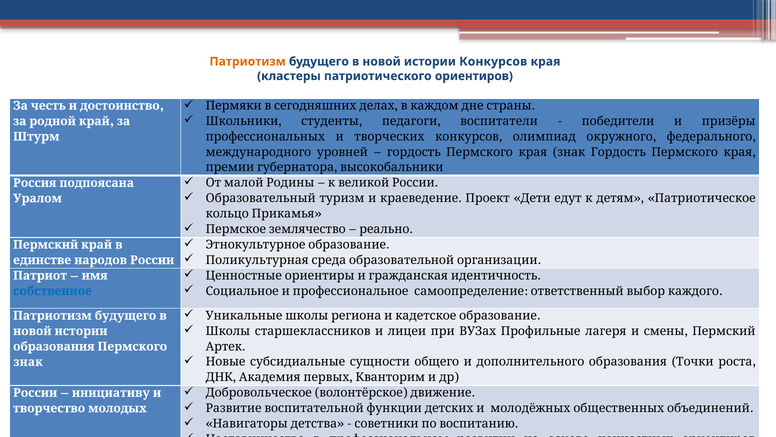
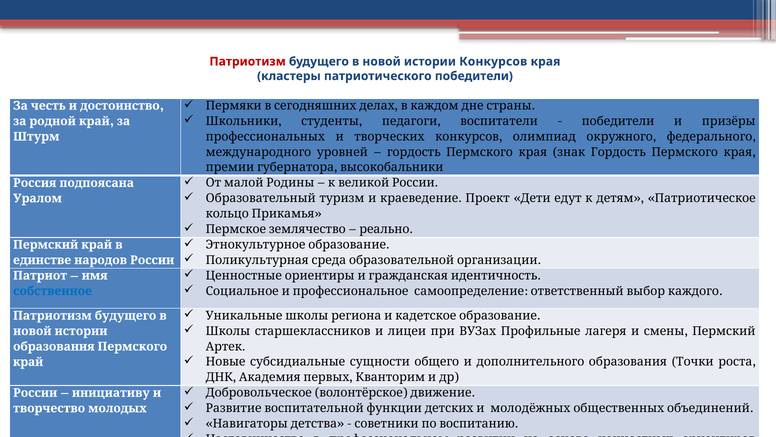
Патриотизм at (248, 61) colour: orange -> red
патриотического ориентиров: ориентиров -> победители
знак at (28, 362): знак -> край
